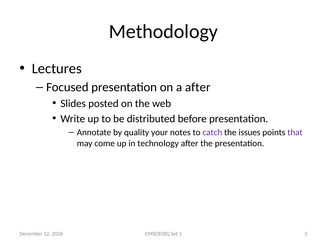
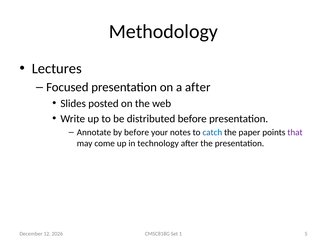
by quality: quality -> before
catch colour: purple -> blue
issues: issues -> paper
